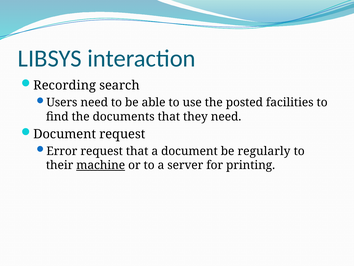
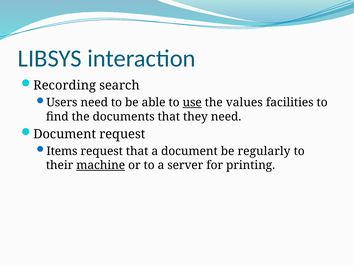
use underline: none -> present
posted: posted -> values
Error: Error -> Items
